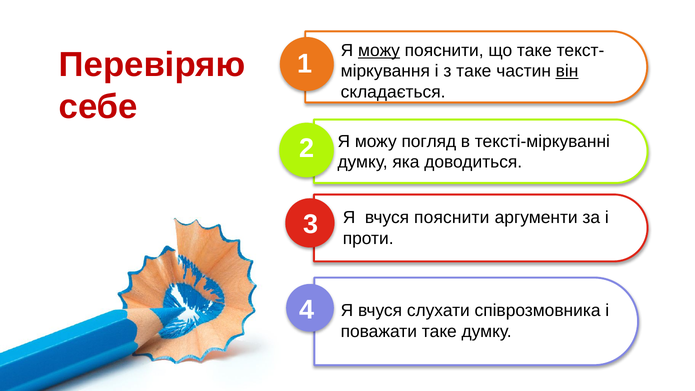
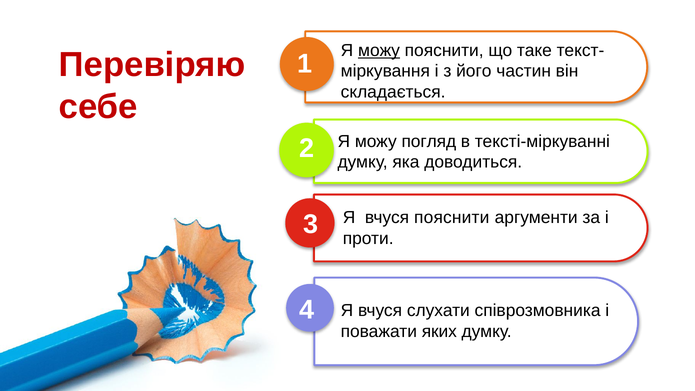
з таке: таке -> його
він underline: present -> none
поважати таке: таке -> яких
